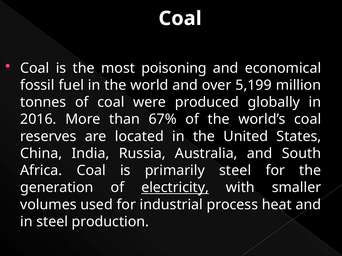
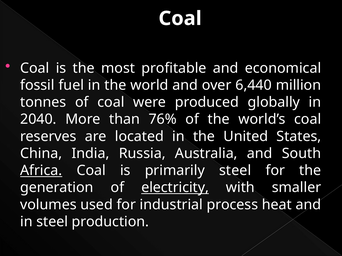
poisoning: poisoning -> profitable
5,199: 5,199 -> 6,440
2016: 2016 -> 2040
67%: 67% -> 76%
Africa underline: none -> present
